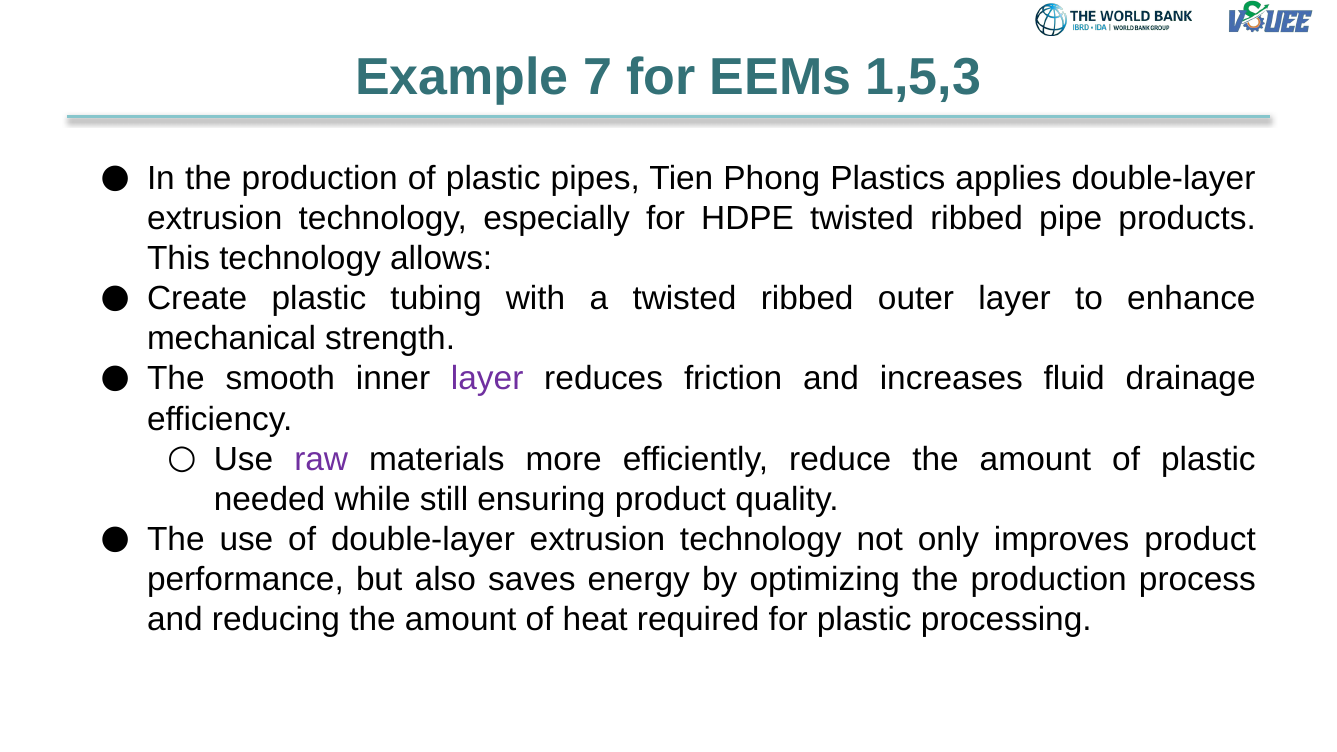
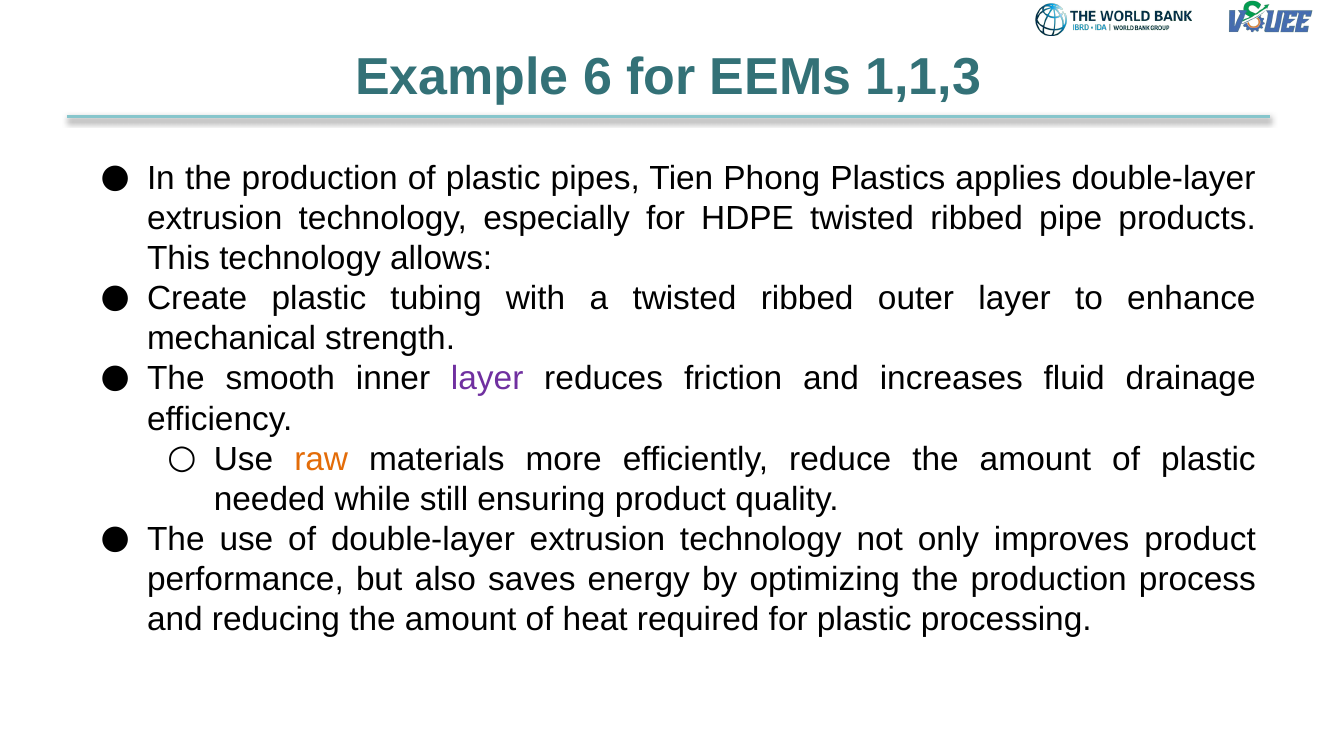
7: 7 -> 6
1,5,3: 1,5,3 -> 1,1,3
raw colour: purple -> orange
